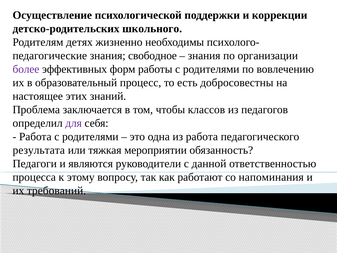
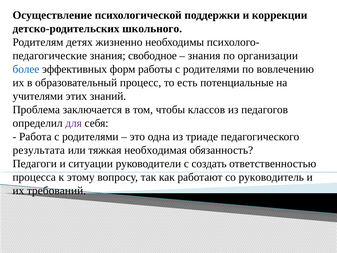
более colour: purple -> blue
добросовестны: добросовестны -> потенциальные
настоящее: настоящее -> учителями
из работа: работа -> триаде
мероприятии: мероприятии -> необходимая
являются: являются -> ситуации
данной: данной -> создать
напоминания: напоминания -> руководитель
